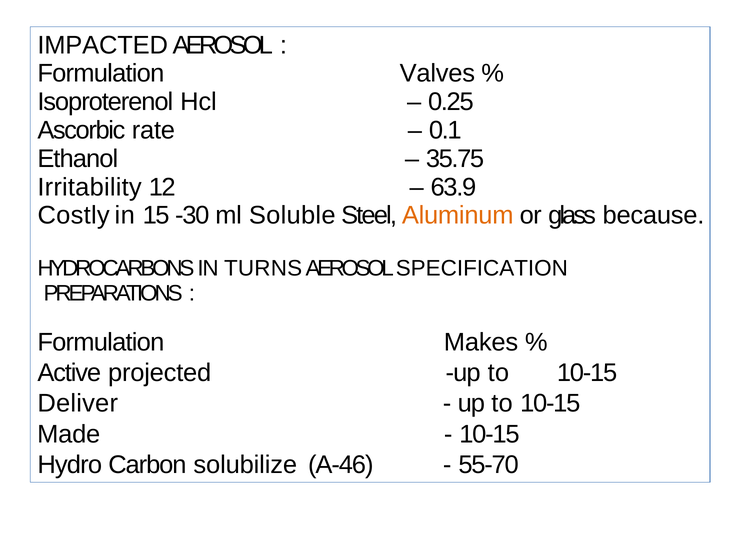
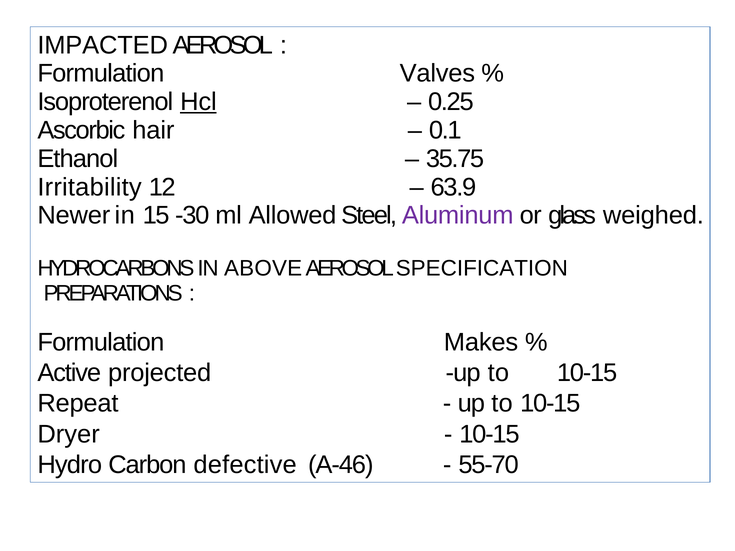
Hcl underline: none -> present
rate: rate -> hair
Costly: Costly -> Newer
Soluble: Soluble -> Allowed
Aluminum colour: orange -> purple
because: because -> weighed
TURNS: TURNS -> ABOVE
Deliver: Deliver -> Repeat
Made: Made -> Dryer
solubilize: solubilize -> defective
